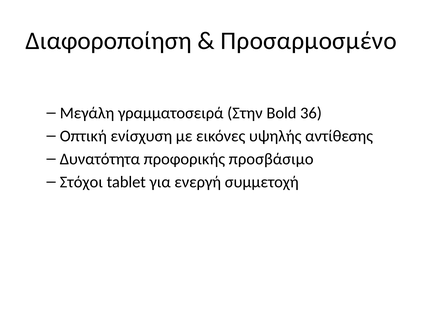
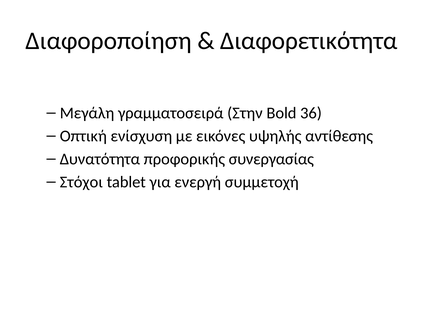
Προσαρμοσμένο: Προσαρμοσμένο -> Διαφορετικότητα
προσβάσιμο: προσβάσιμο -> συνεργασίας
